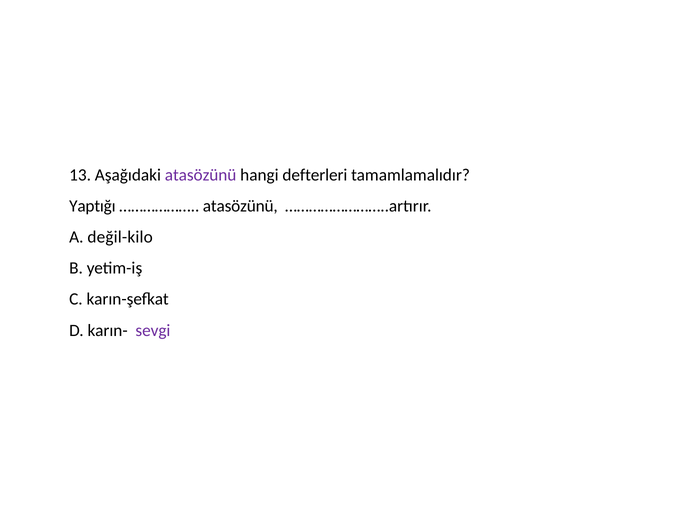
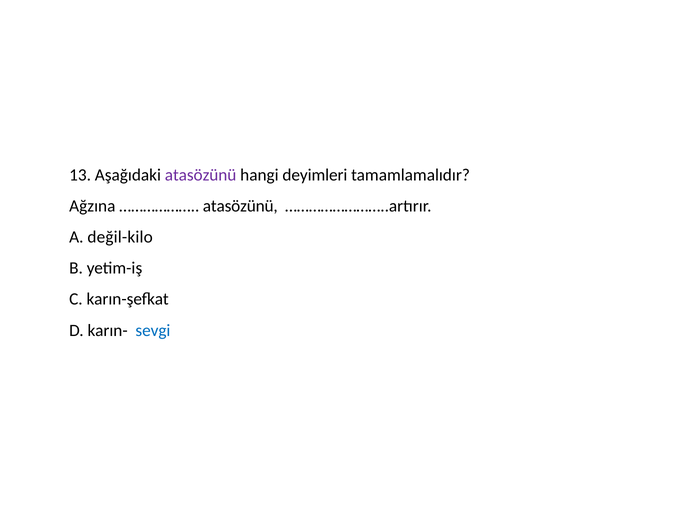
defterleri: defterleri -> deyimleri
Yaptığı: Yaptığı -> Ağzına
sevgi colour: purple -> blue
